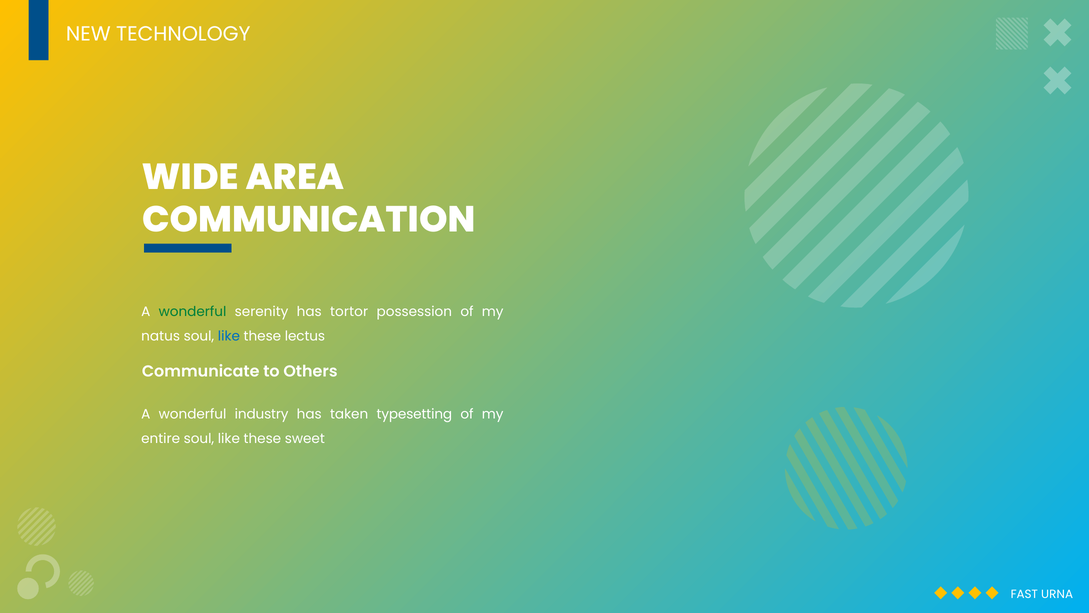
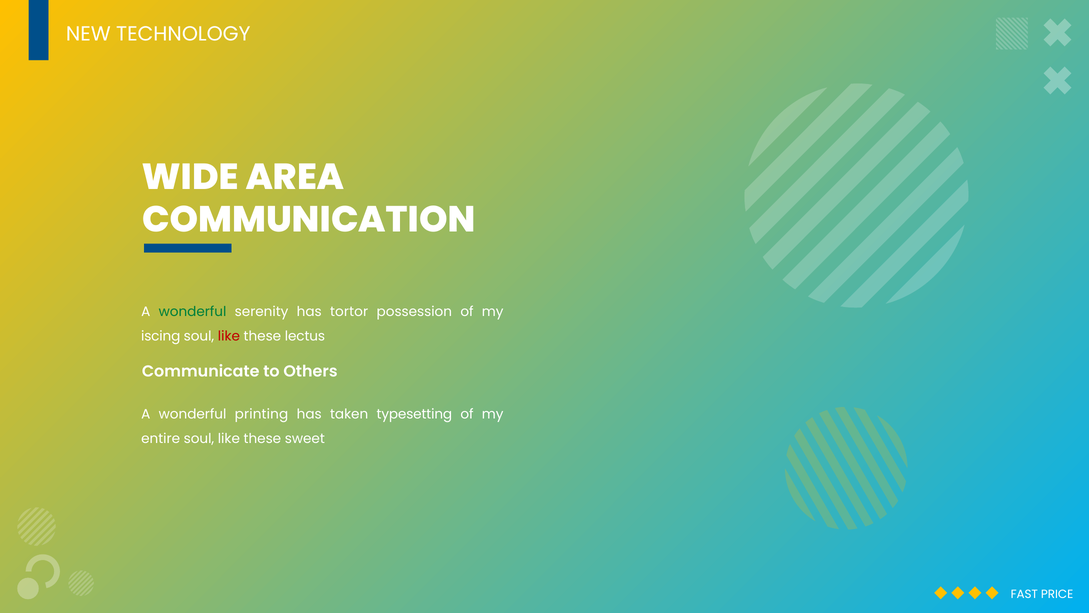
natus: natus -> iscing
like at (229, 336) colour: blue -> red
industry: industry -> printing
URNA: URNA -> PRICE
